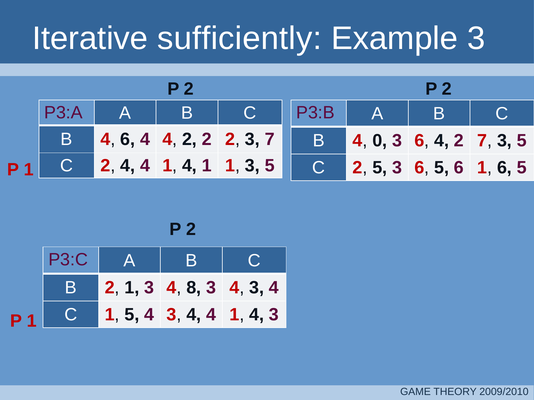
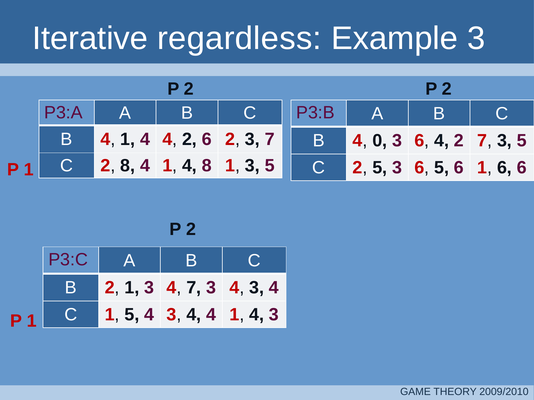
sufficiently: sufficiently -> regardless
B 4 6: 6 -> 1
4 2 2: 2 -> 6
2 4: 4 -> 8
1 4 1: 1 -> 8
1 6 5: 5 -> 6
4 8: 8 -> 7
